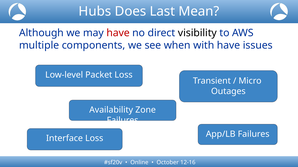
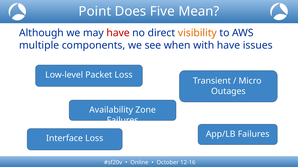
Hubs: Hubs -> Point
Last: Last -> Five
visibility colour: black -> orange
